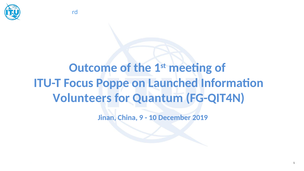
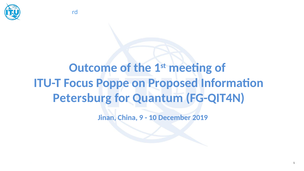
Launched: Launched -> Proposed
Volunteers: Volunteers -> Petersburg
